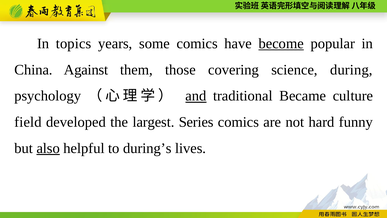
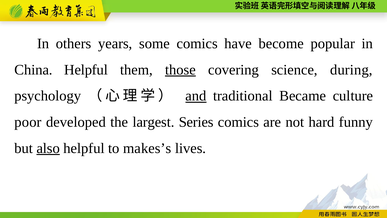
topics: topics -> others
become underline: present -> none
China Against: Against -> Helpful
those underline: none -> present
field: field -> poor
during’s: during’s -> makes’s
